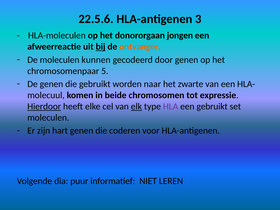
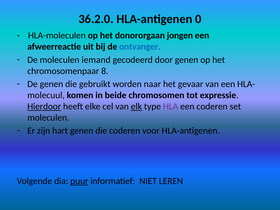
22.5.6: 22.5.6 -> 36.2.0
3: 3 -> 0
bij underline: present -> none
ontvanger colour: orange -> blue
kunnen: kunnen -> iemand
5: 5 -> 8
zwarte: zwarte -> gevaar
een gebruikt: gebruikt -> coderen
puur underline: none -> present
